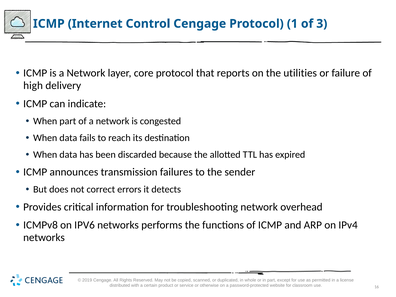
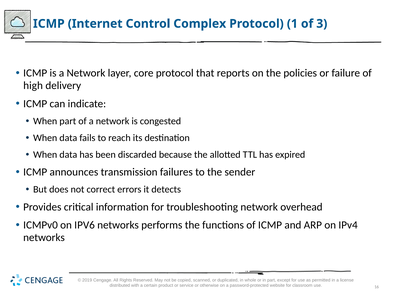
Control Cengage: Cengage -> Complex
utilities: utilities -> policies
8: 8 -> 0
